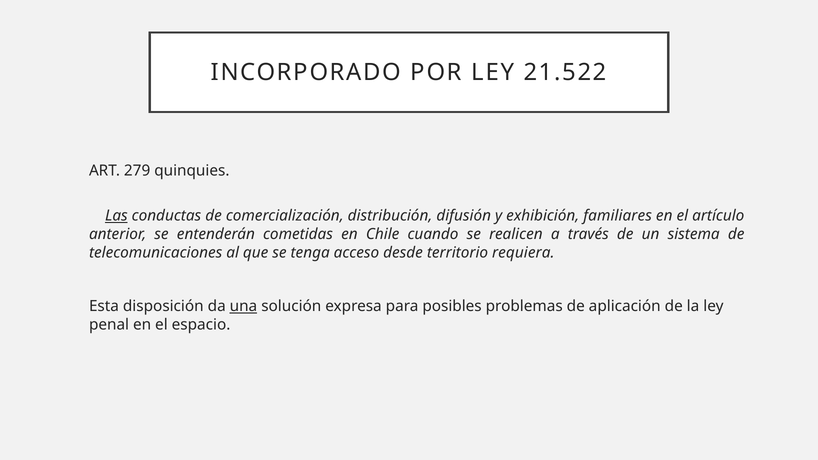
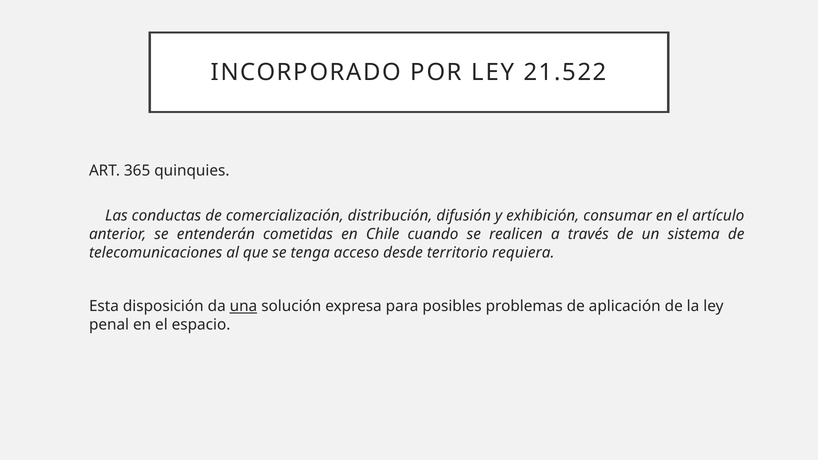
279: 279 -> 365
Las underline: present -> none
familiares: familiares -> consumar
